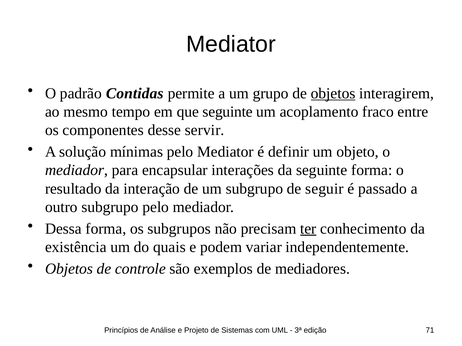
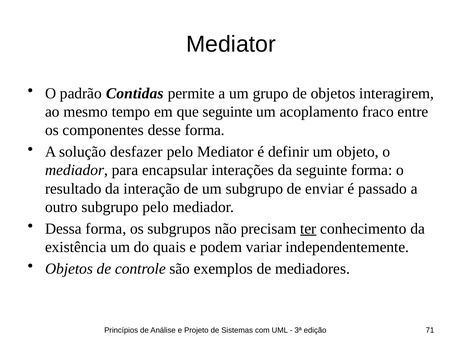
objetos at (333, 93) underline: present -> none
desse servir: servir -> forma
mínimas: mínimas -> desfazer
seguir: seguir -> enviar
